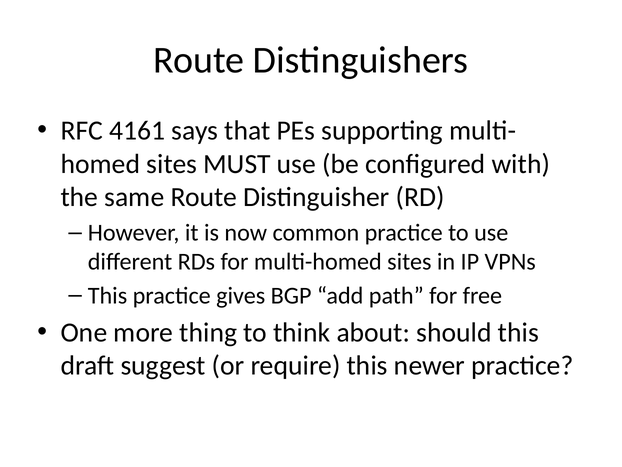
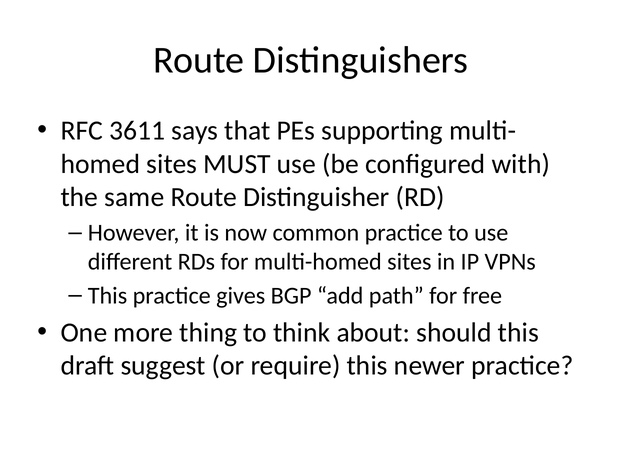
4161: 4161 -> 3611
